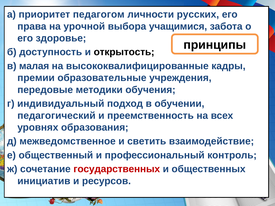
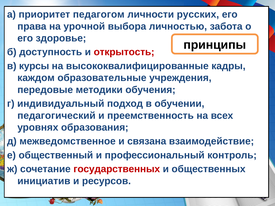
учащимися: учащимися -> личностью
открытость colour: black -> red
малая: малая -> курсы
премии: премии -> каждом
светить: светить -> связана
